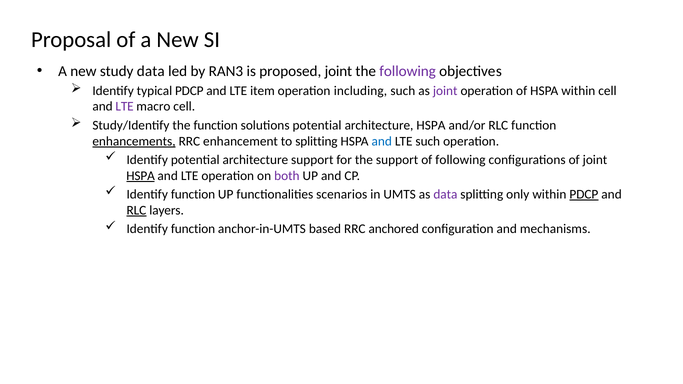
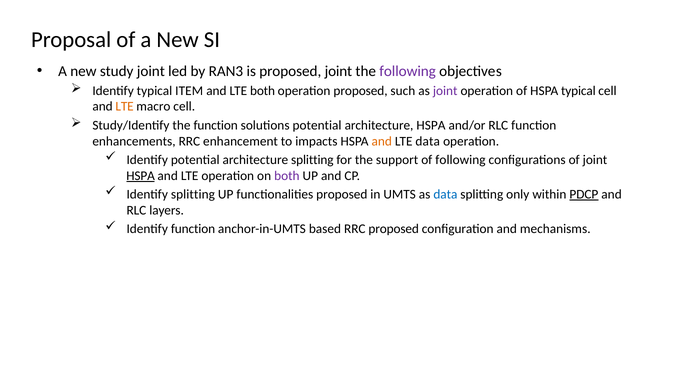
study data: data -> joint
typical PDCP: PDCP -> ITEM
LTE item: item -> both
operation including: including -> proposed
HSPA within: within -> typical
LTE at (125, 107) colour: purple -> orange
enhancements underline: present -> none
to splitting: splitting -> impacts
and at (382, 141) colour: blue -> orange
LTE such: such -> data
architecture support: support -> splitting
function at (193, 194): function -> splitting
functionalities scenarios: scenarios -> proposed
data at (445, 194) colour: purple -> blue
RLC at (136, 210) underline: present -> none
RRC anchored: anchored -> proposed
